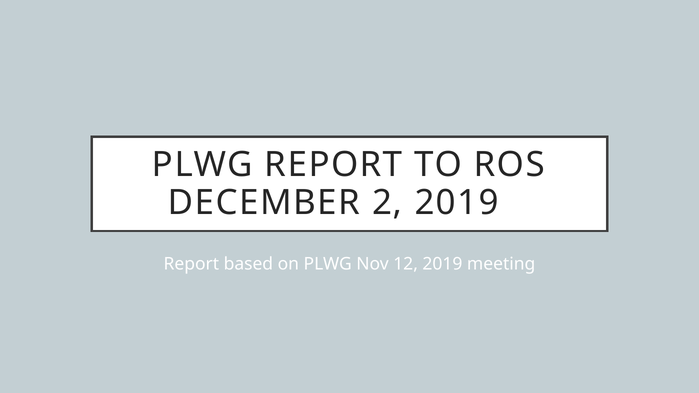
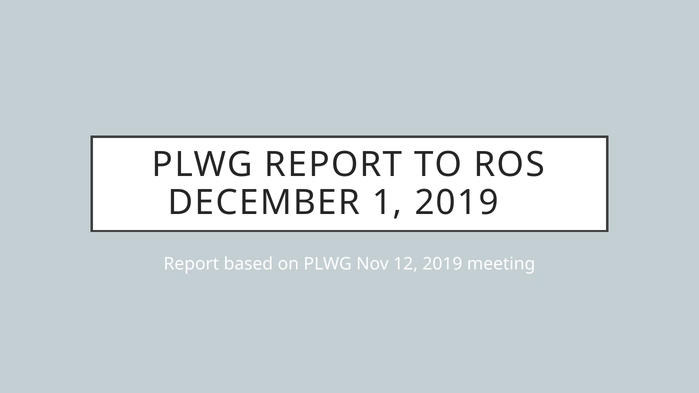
2: 2 -> 1
